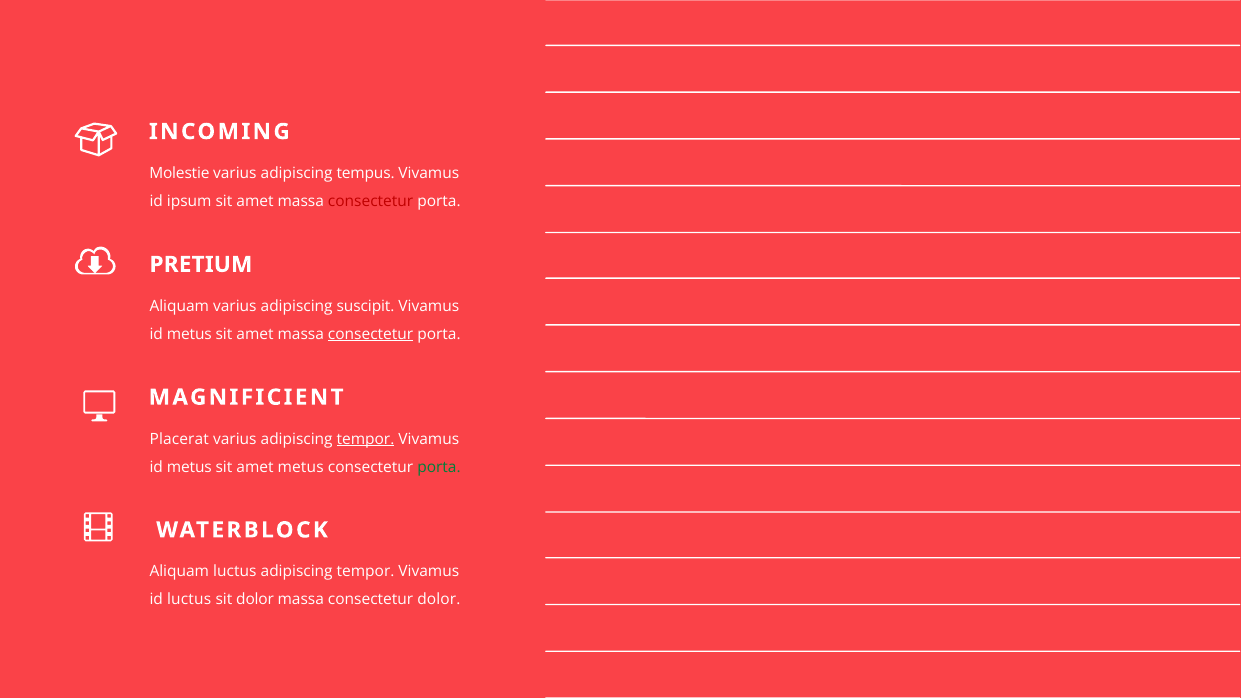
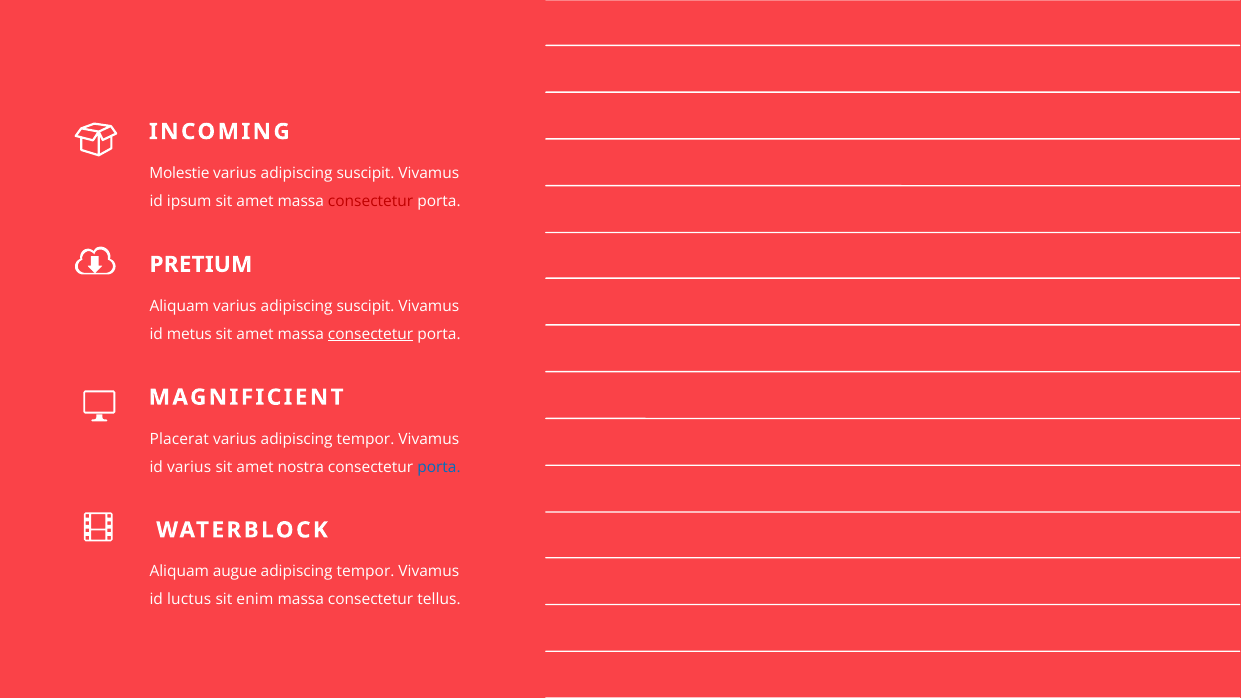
tempus at (366, 173): tempus -> suscipit
tempor at (366, 439) underline: present -> none
metus at (189, 467): metus -> varius
amet metus: metus -> nostra
porta at (439, 467) colour: green -> blue
Aliquam luctus: luctus -> augue
sit dolor: dolor -> enim
consectetur dolor: dolor -> tellus
